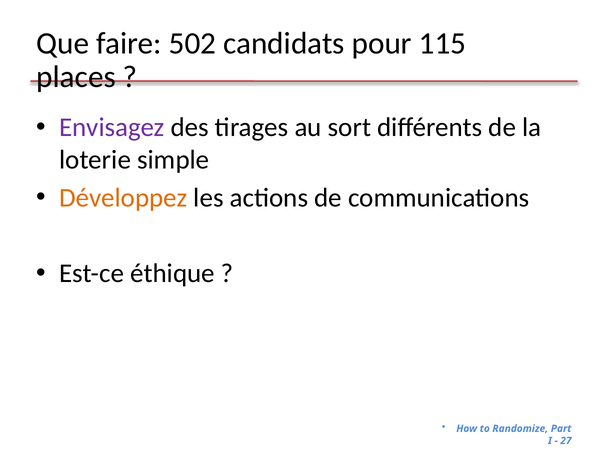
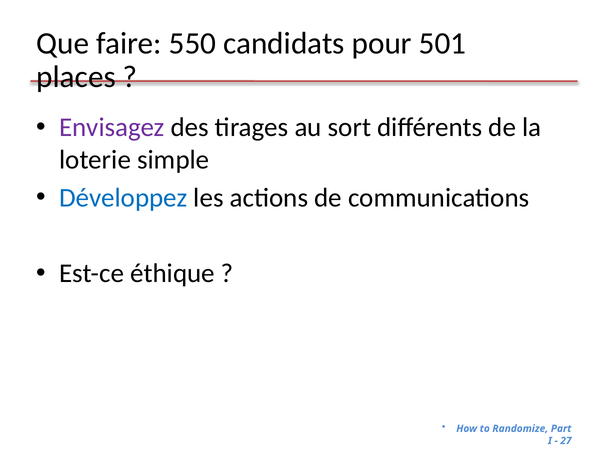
502: 502 -> 550
115: 115 -> 501
Développez colour: orange -> blue
